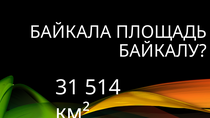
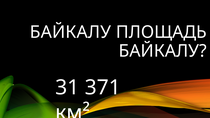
БАЙКАЛА at (70, 32): БАЙКАЛА -> БАЙКАЛУ
514: 514 -> 371
